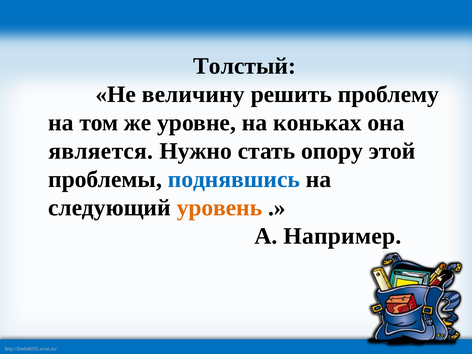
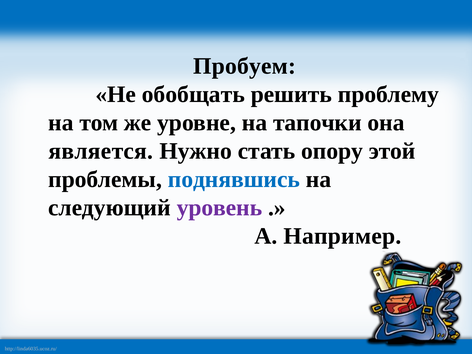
Толстый: Толстый -> Пробуем
величину: величину -> обобщать
коньках: коньках -> тапочки
уровень colour: orange -> purple
